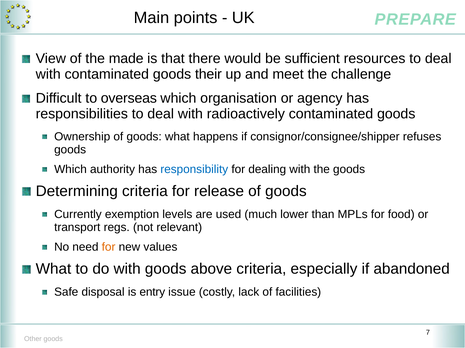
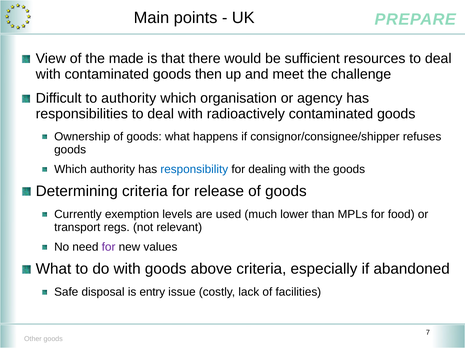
their: their -> then
to overseas: overseas -> authority
for at (109, 248) colour: orange -> purple
